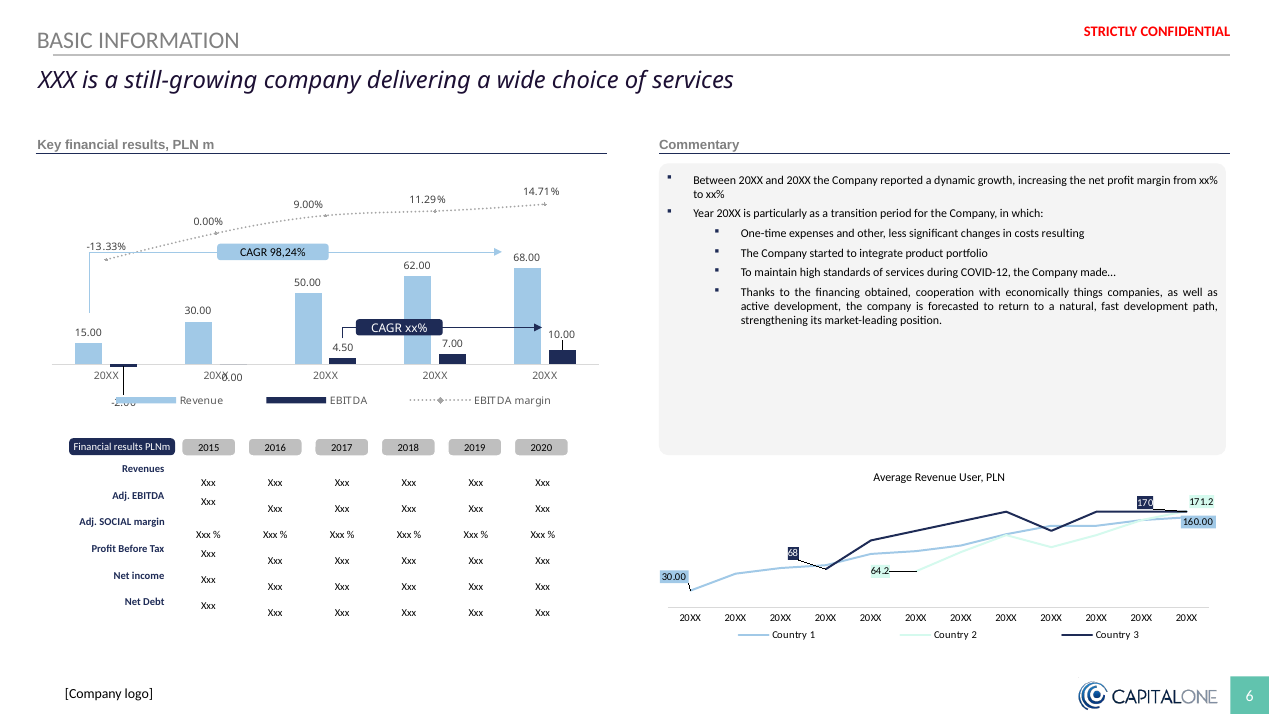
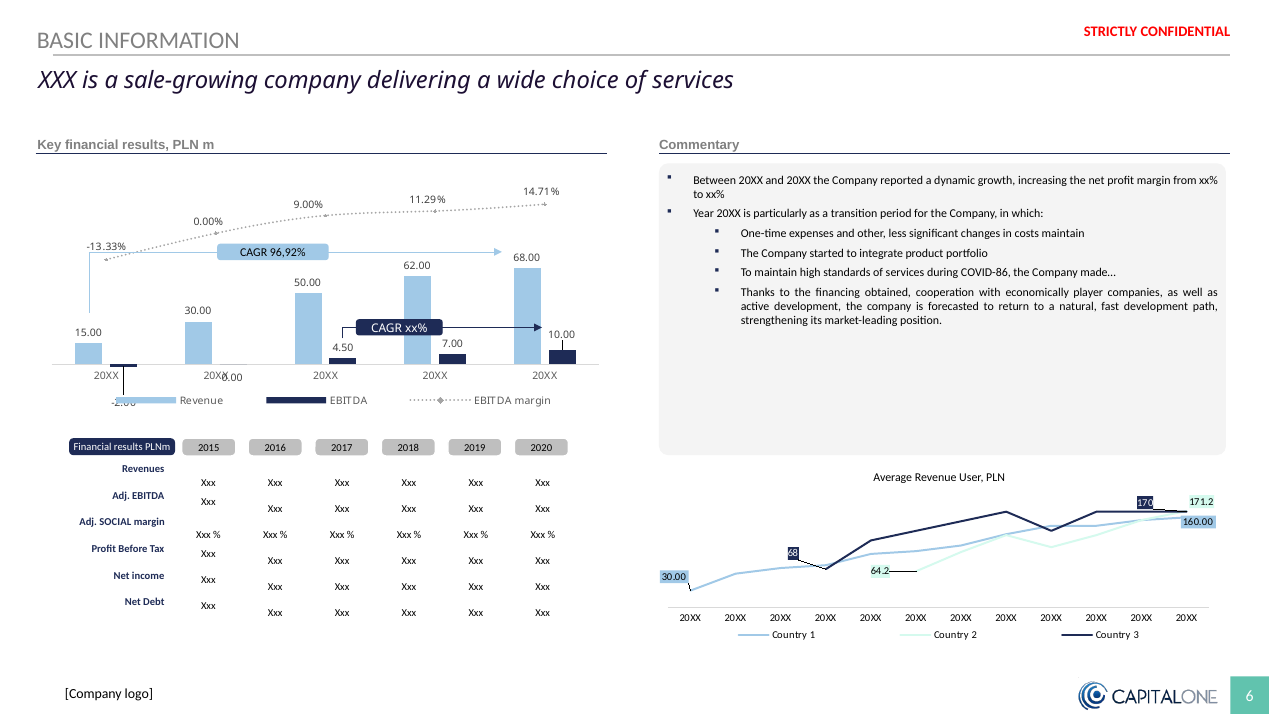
still-growing: still-growing -> sale-growing
costs resulting: resulting -> maintain
98,24%: 98,24% -> 96,92%
COVID-12: COVID-12 -> COVID-86
things: things -> player
